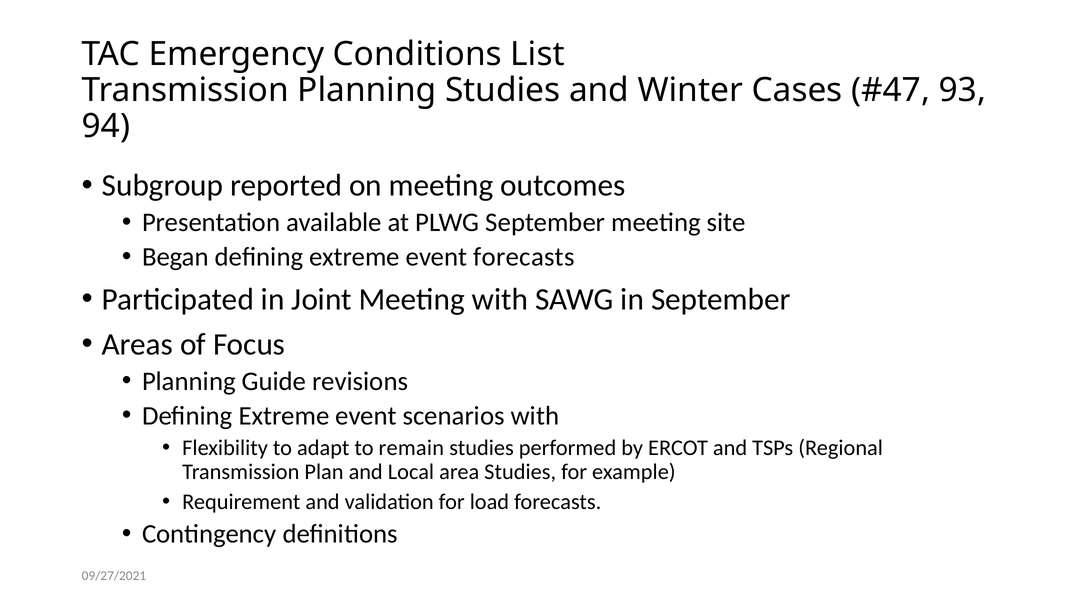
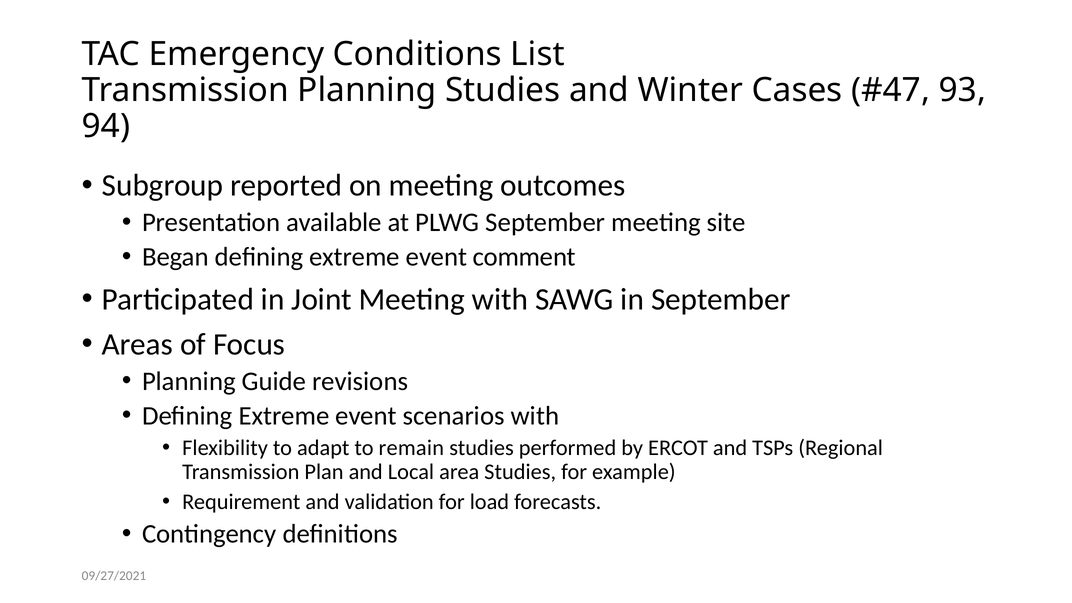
event forecasts: forecasts -> comment
